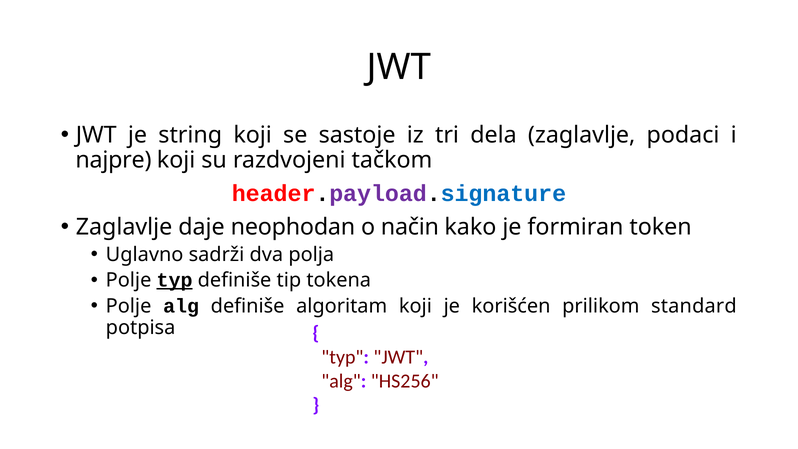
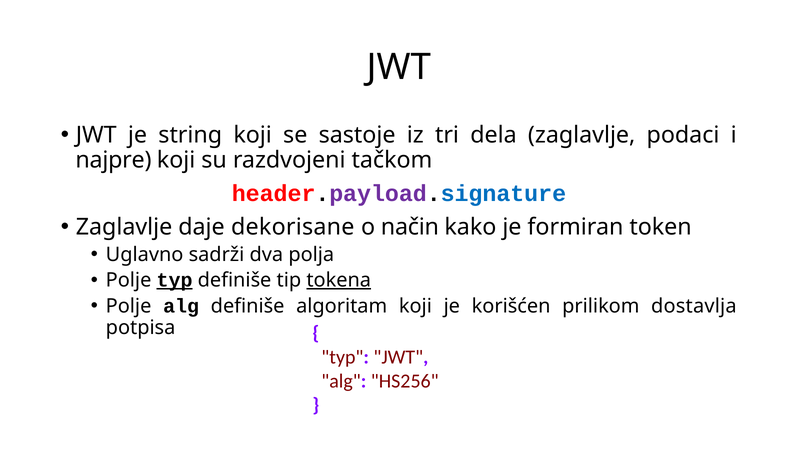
neophodan: neophodan -> dekorisane
tokena underline: none -> present
standard: standard -> dostavlja
